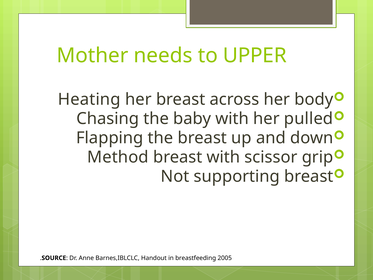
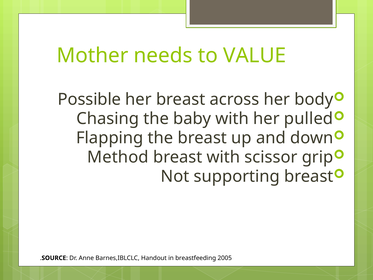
UPPER: UPPER -> VALUE
Heating: Heating -> Possible
